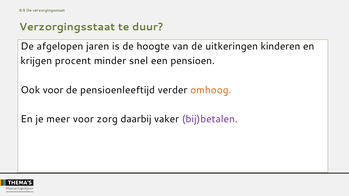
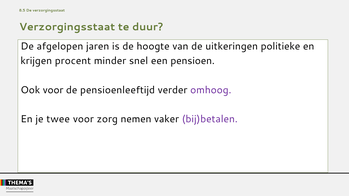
kinderen: kinderen -> politieke
omhoog colour: orange -> purple
meer: meer -> twee
daarbij: daarbij -> nemen
